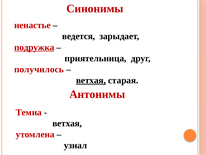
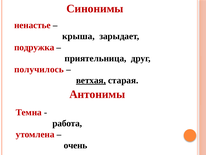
ведется: ведется -> крыша
подружка underline: present -> none
ветхая at (67, 123): ветхая -> работа
узнал: узнал -> очень
